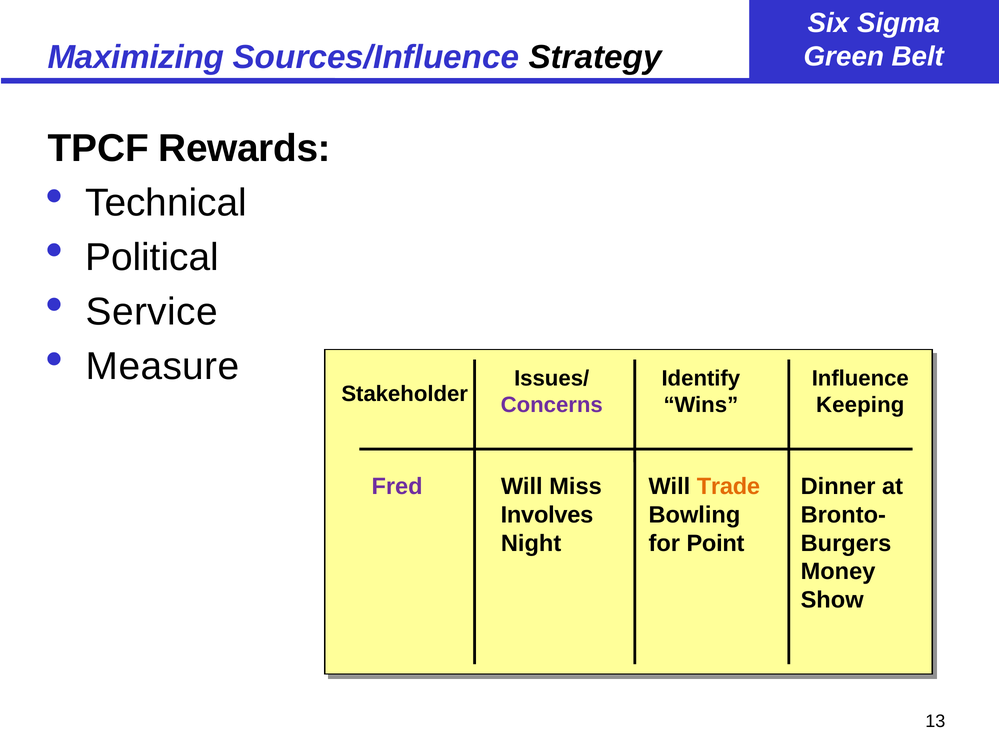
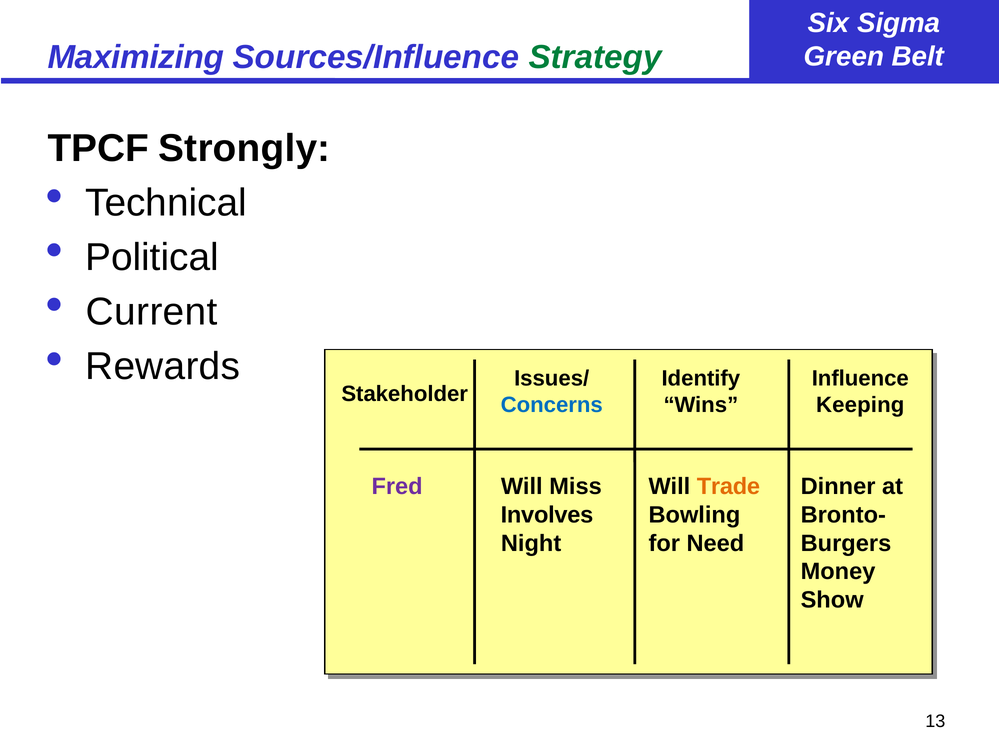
Strategy colour: black -> green
Rewards: Rewards -> Strongly
Service: Service -> Current
Measure: Measure -> Rewards
Concerns colour: purple -> blue
Point: Point -> Need
